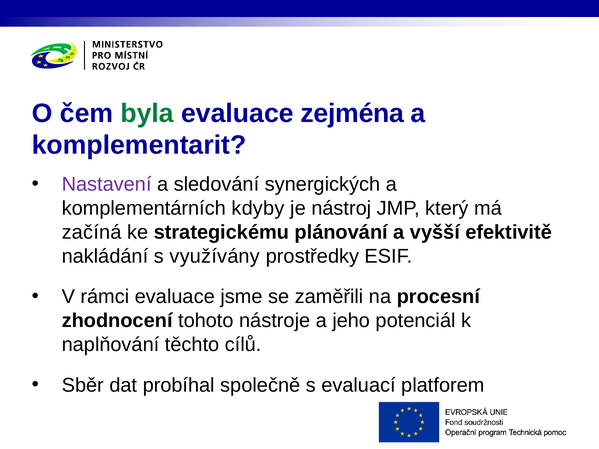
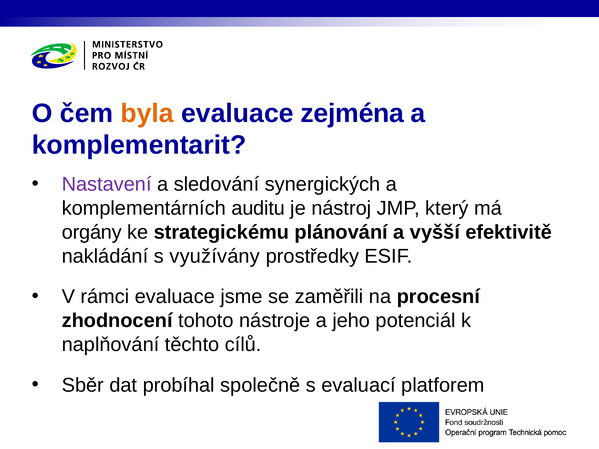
byla colour: green -> orange
kdyby: kdyby -> auditu
začíná: začíná -> orgány
